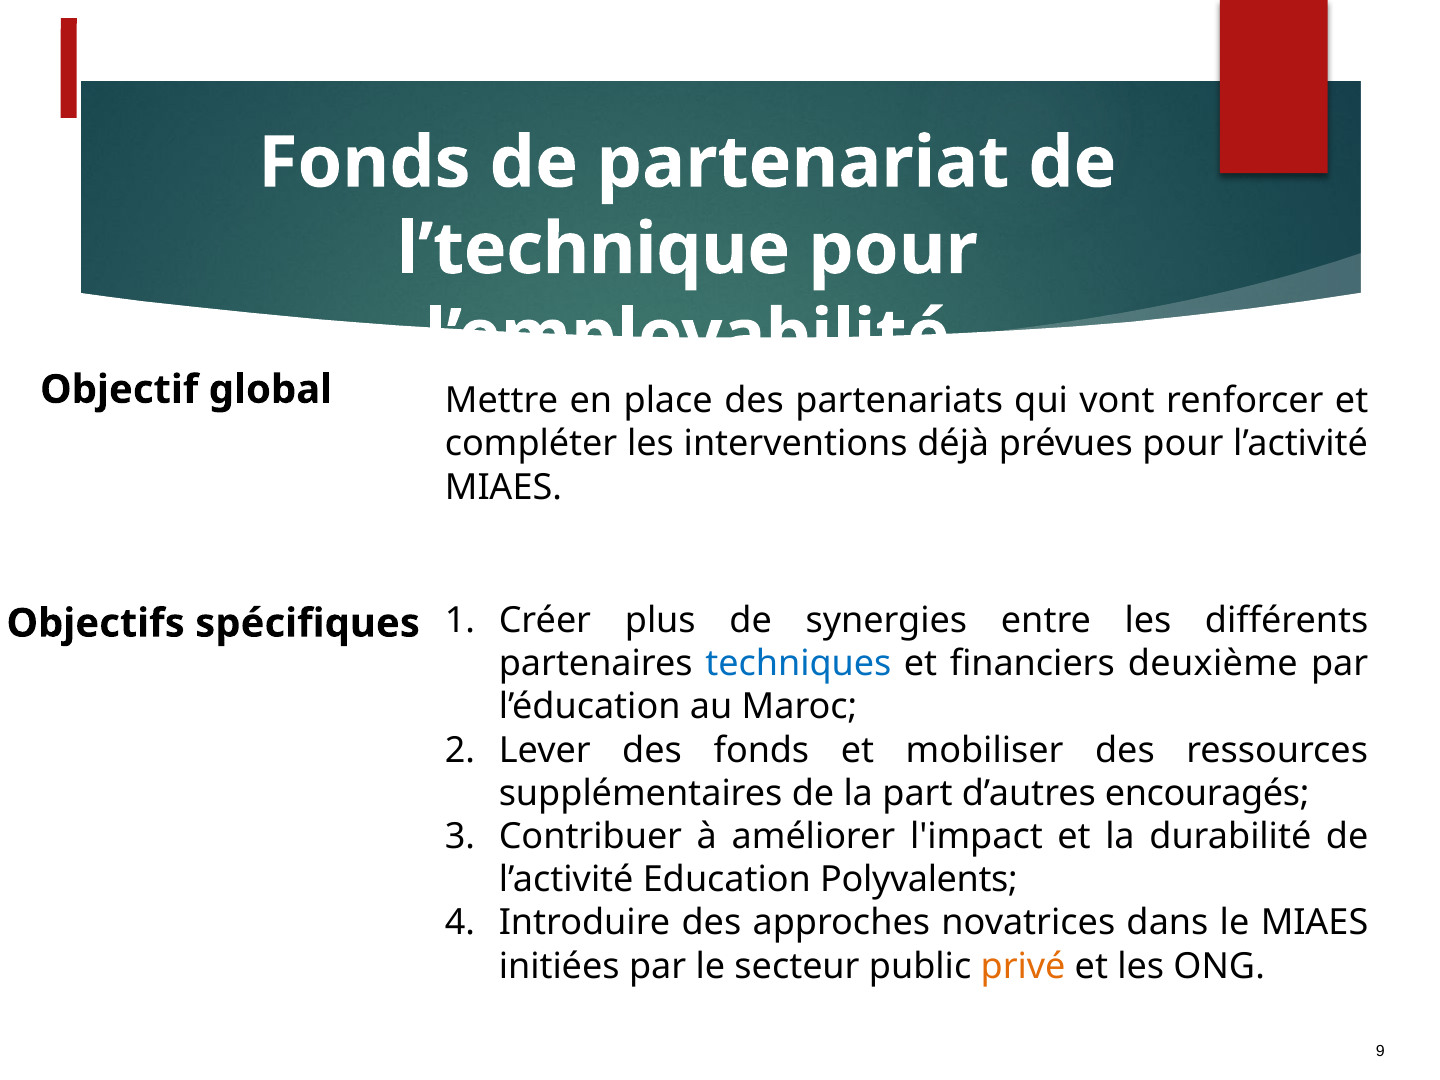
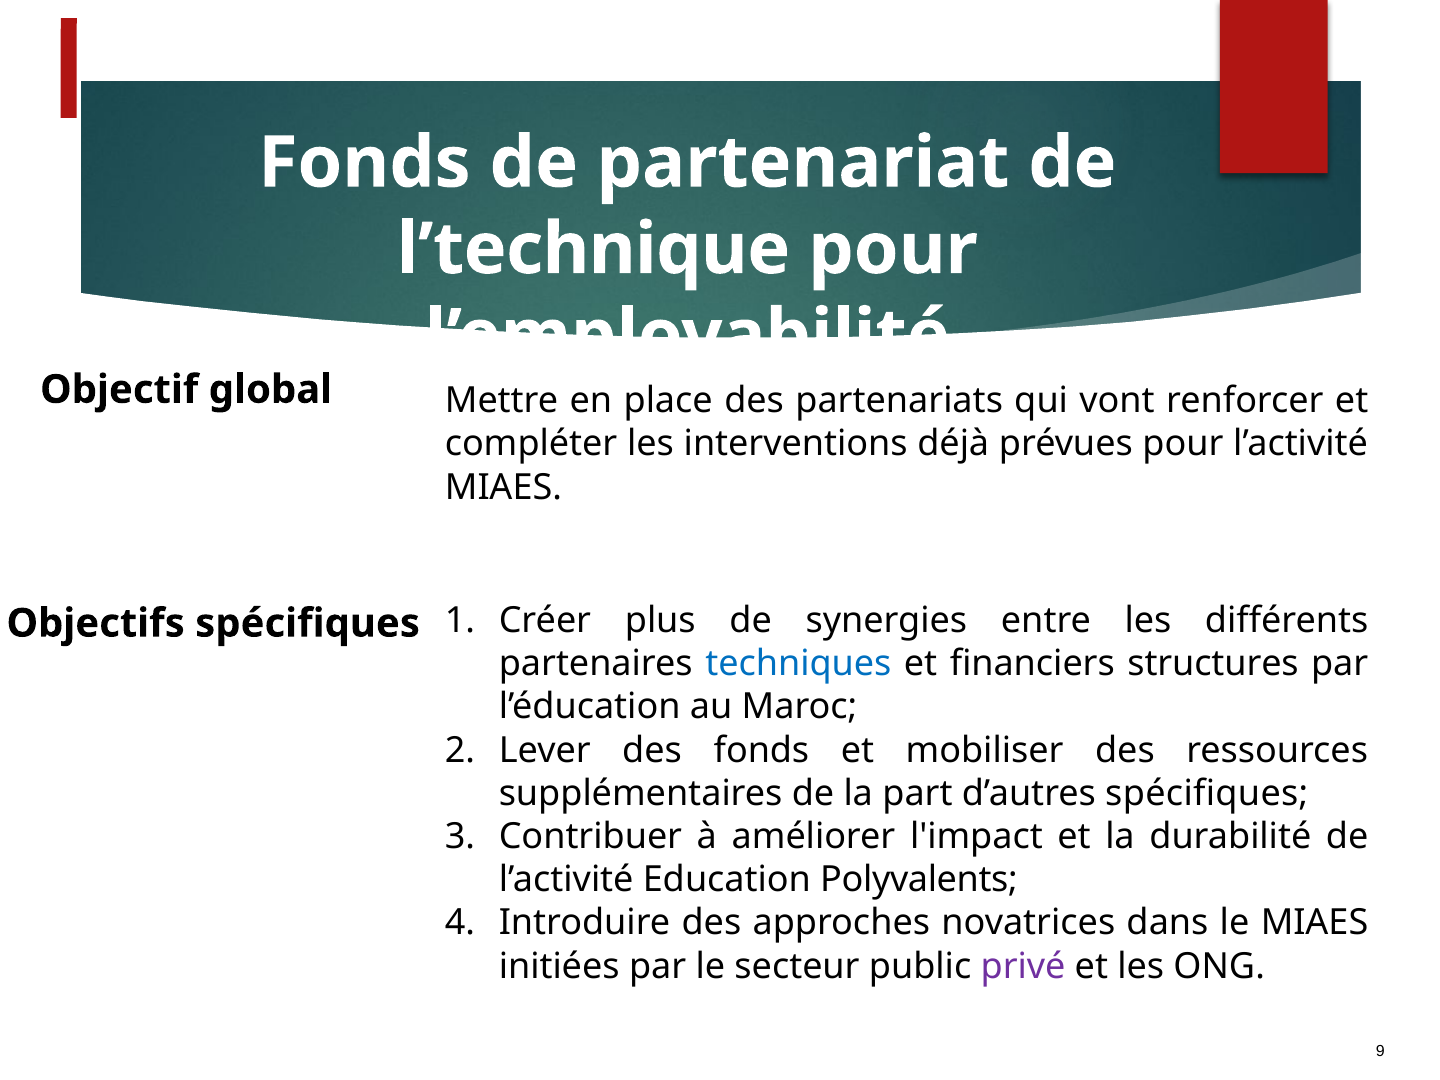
deuxième: deuxième -> structures
d’autres encouragés: encouragés -> spécifiques
privé colour: orange -> purple
